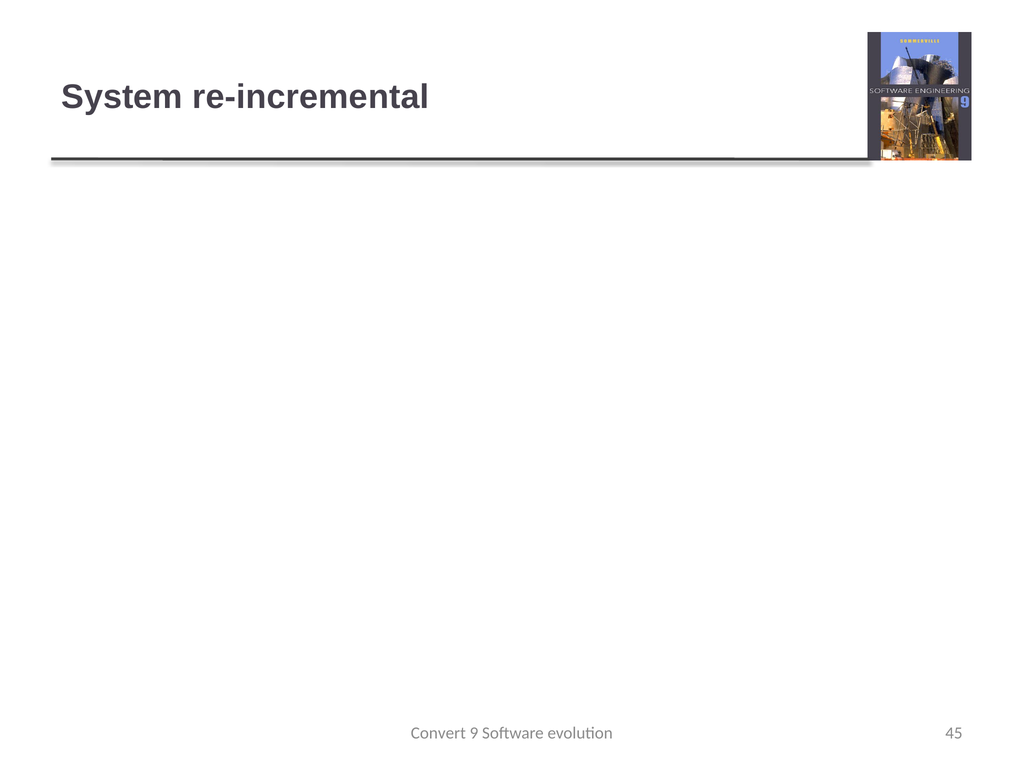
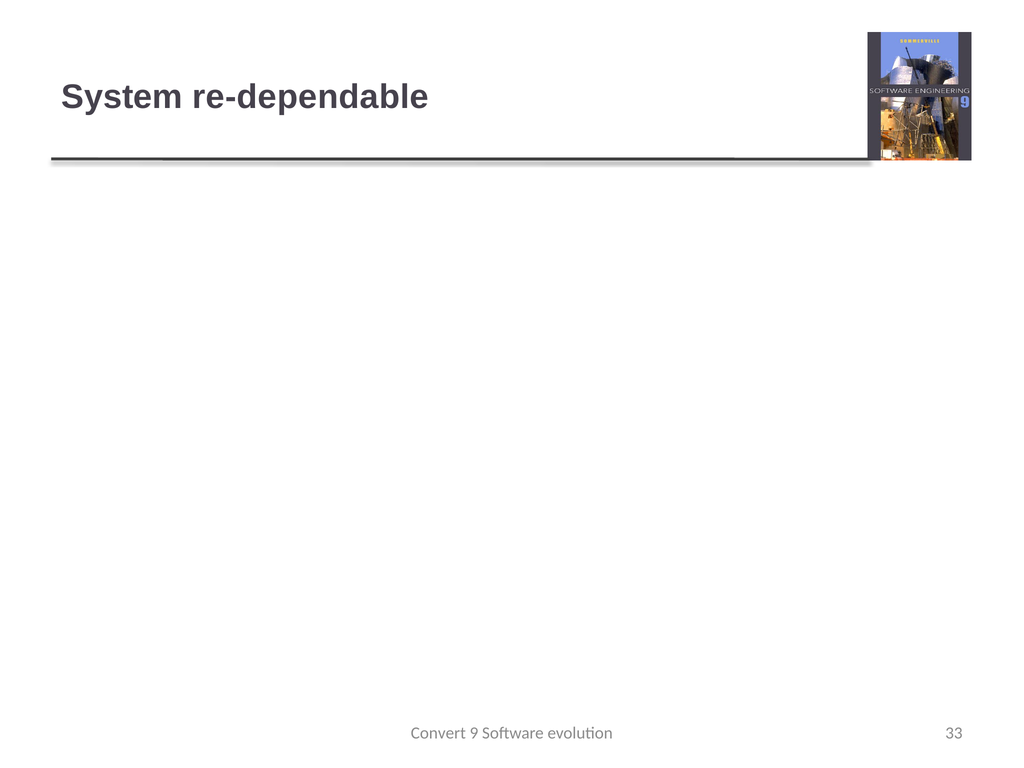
re-incremental: re-incremental -> re-dependable
45: 45 -> 33
